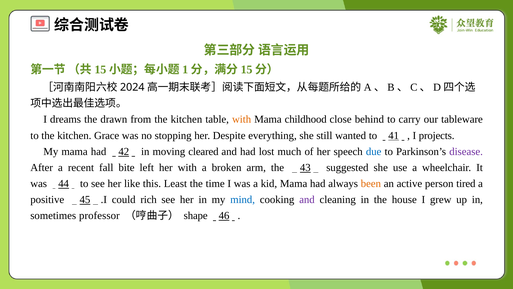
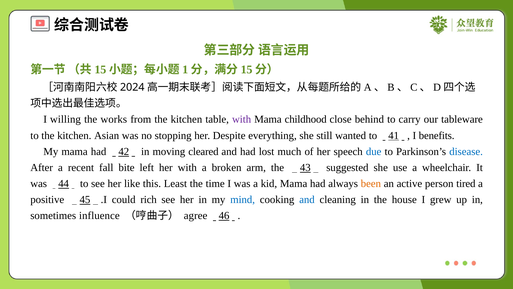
dreams: dreams -> willing
drawn: drawn -> works
with at (242, 119) colour: orange -> purple
Grace: Grace -> Asian
projects: projects -> benefits
disease colour: purple -> blue
and at (307, 199) colour: purple -> blue
professor: professor -> influence
shape: shape -> agree
